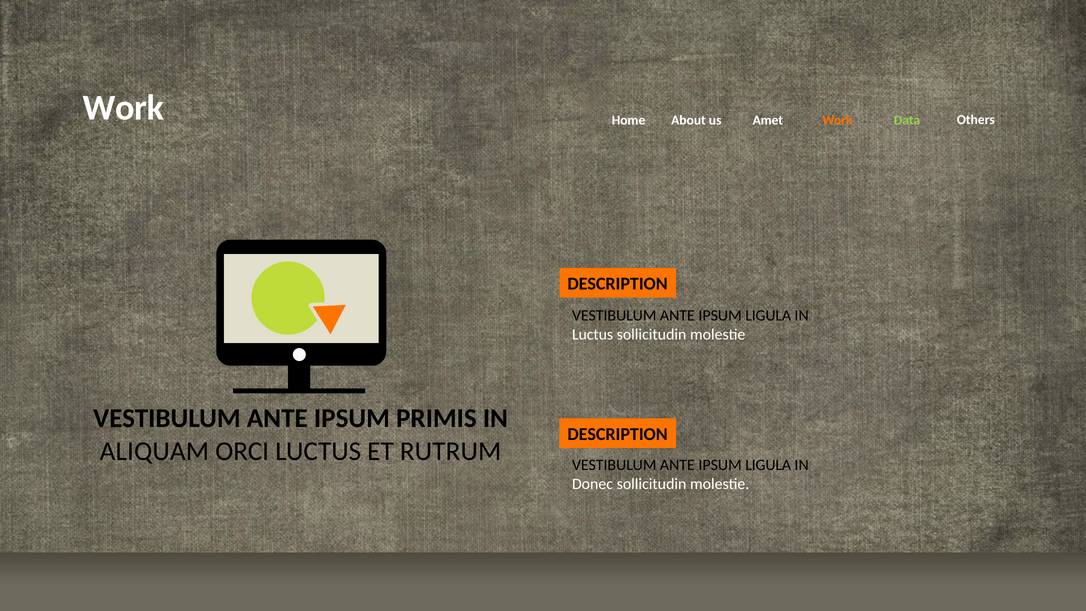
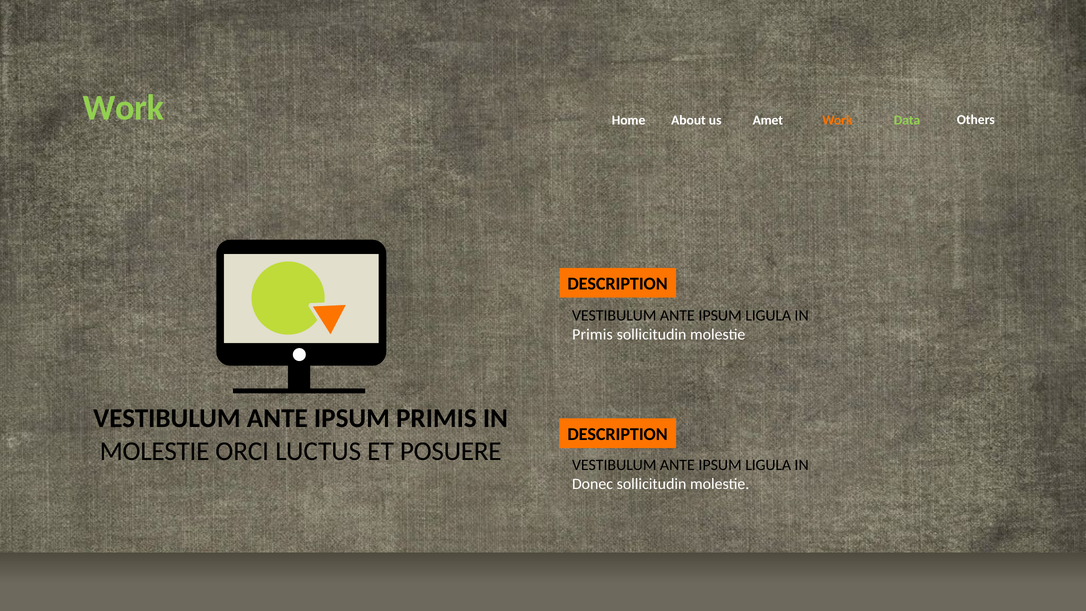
Work at (123, 108) colour: white -> light green
Luctus at (593, 334): Luctus -> Primis
ALIQUAM at (154, 451): ALIQUAM -> MOLESTIE
RUTRUM: RUTRUM -> POSUERE
